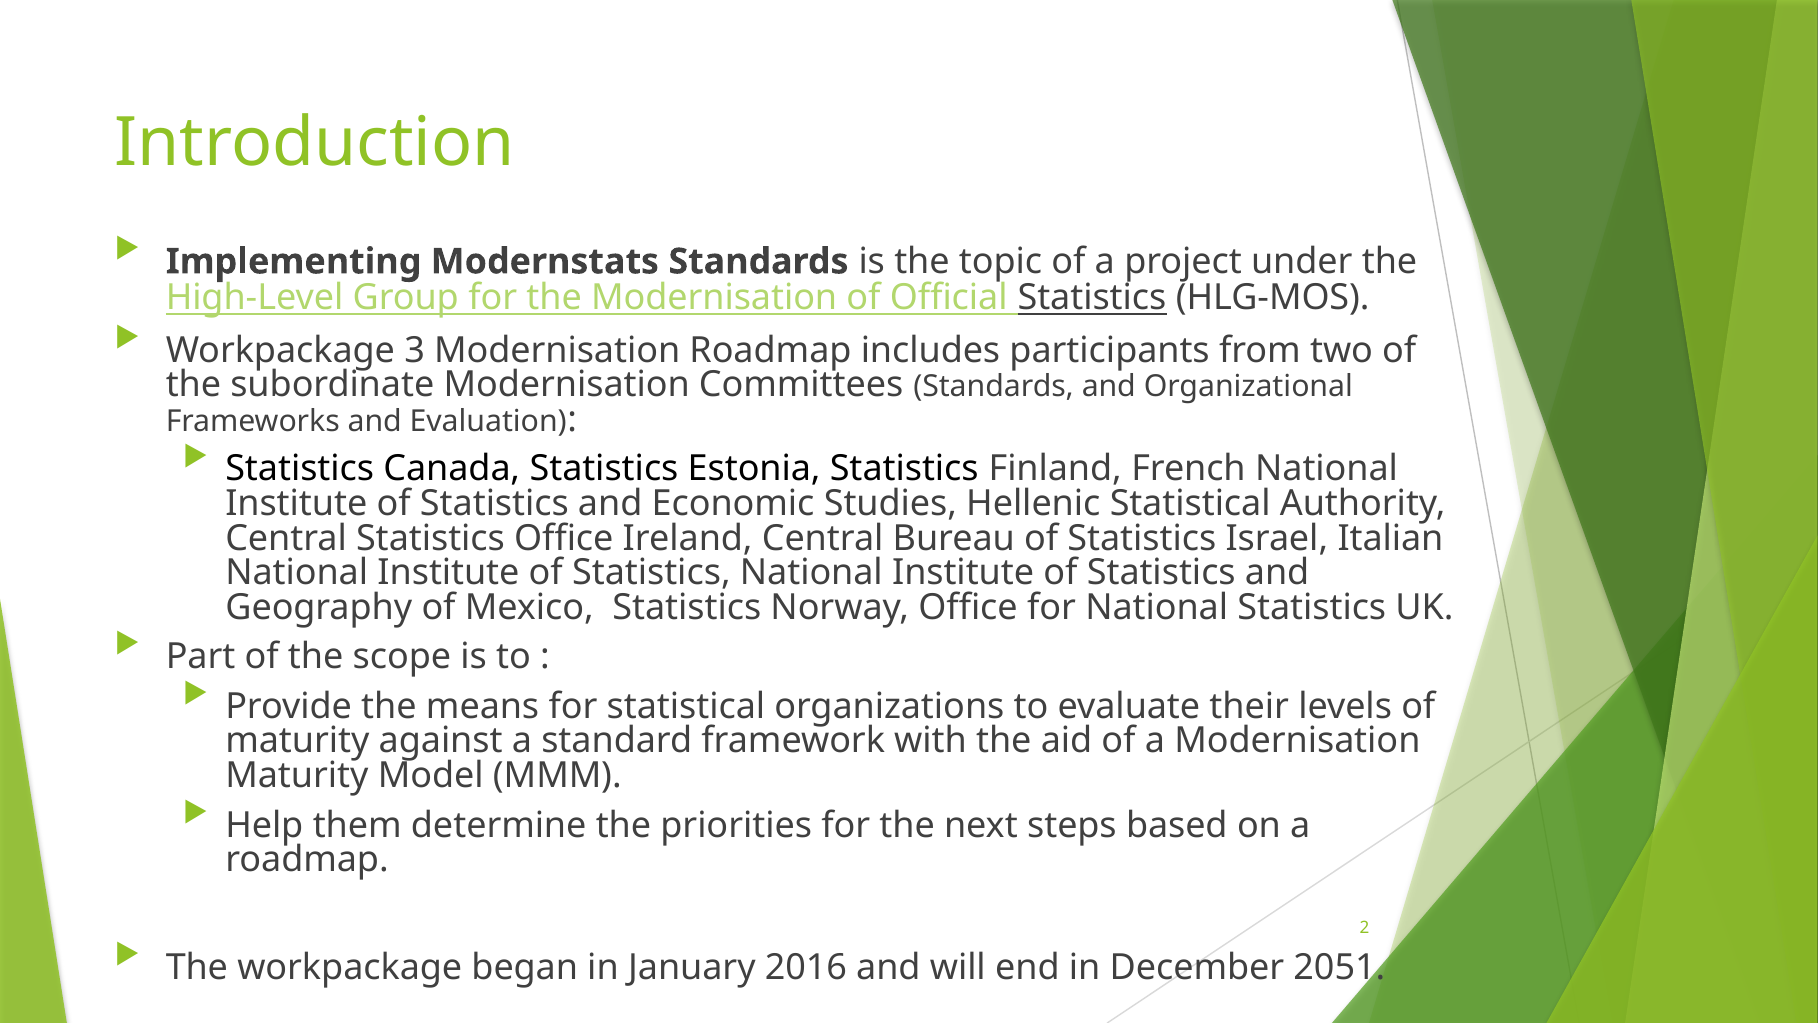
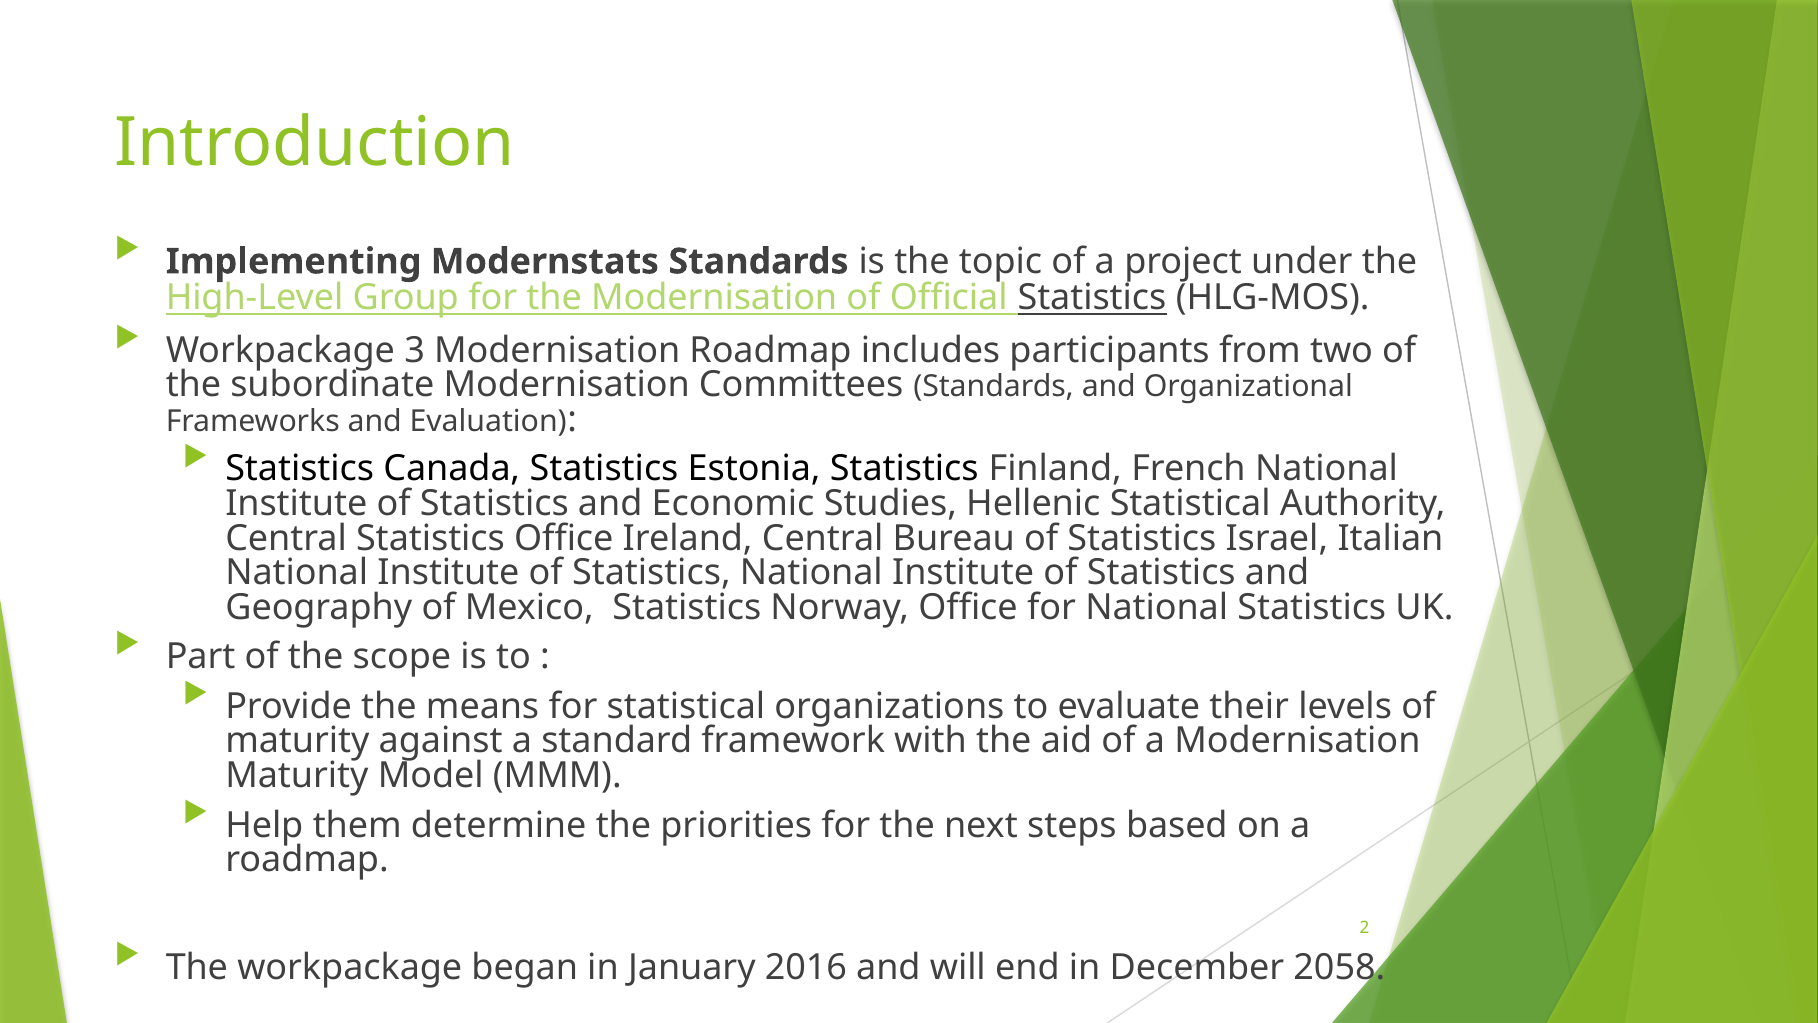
2051: 2051 -> 2058
